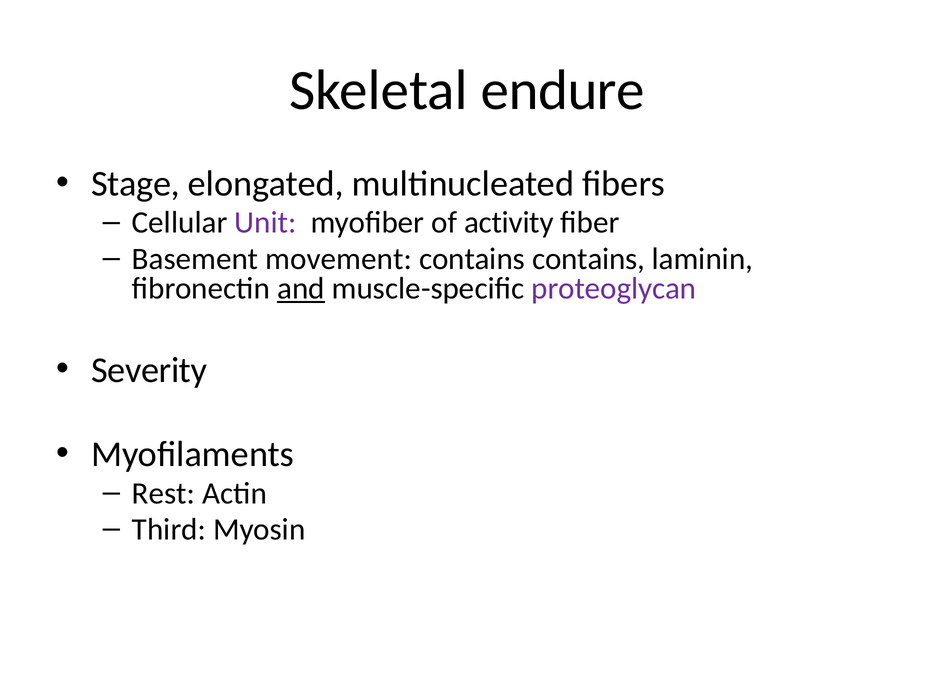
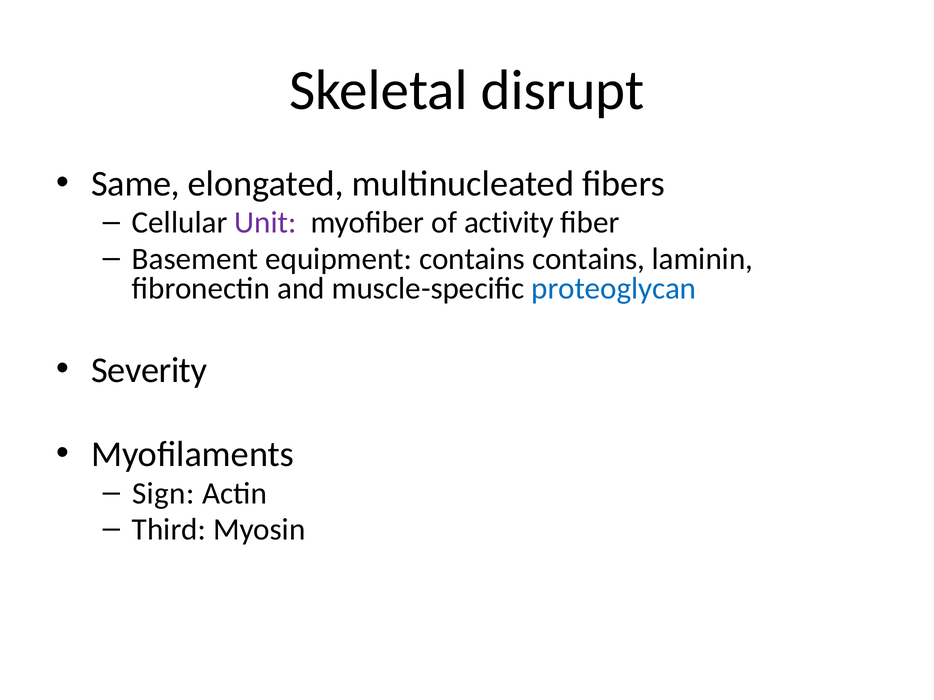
endure: endure -> disrupt
Stage: Stage -> Same
movement: movement -> equipment
and underline: present -> none
proteoglycan colour: purple -> blue
Rest: Rest -> Sign
